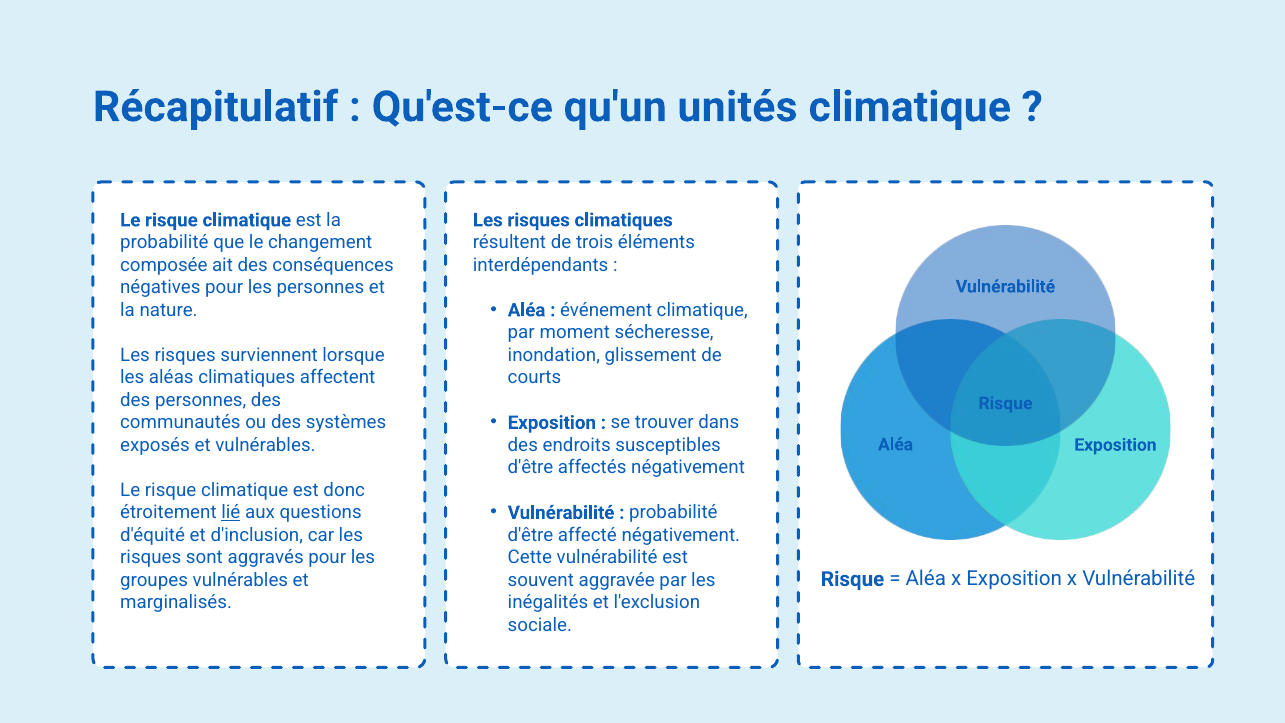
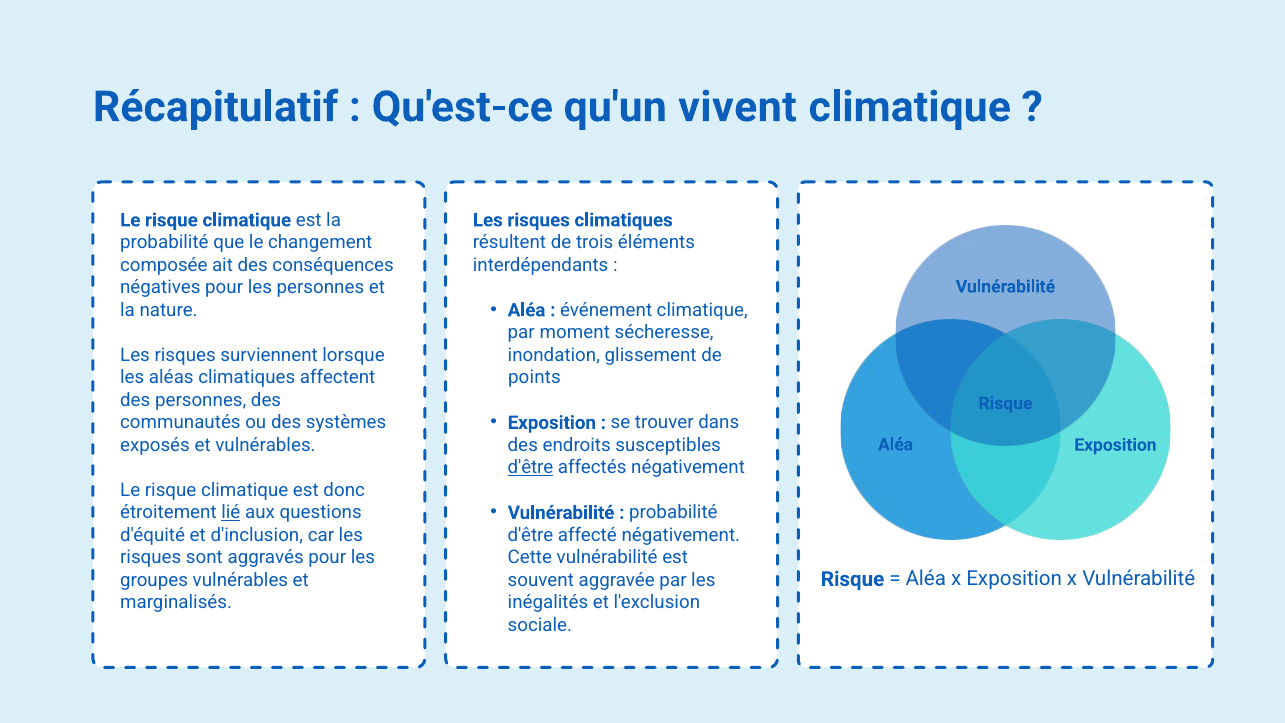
unités: unités -> vivent
courts: courts -> points
d'être at (531, 468) underline: none -> present
